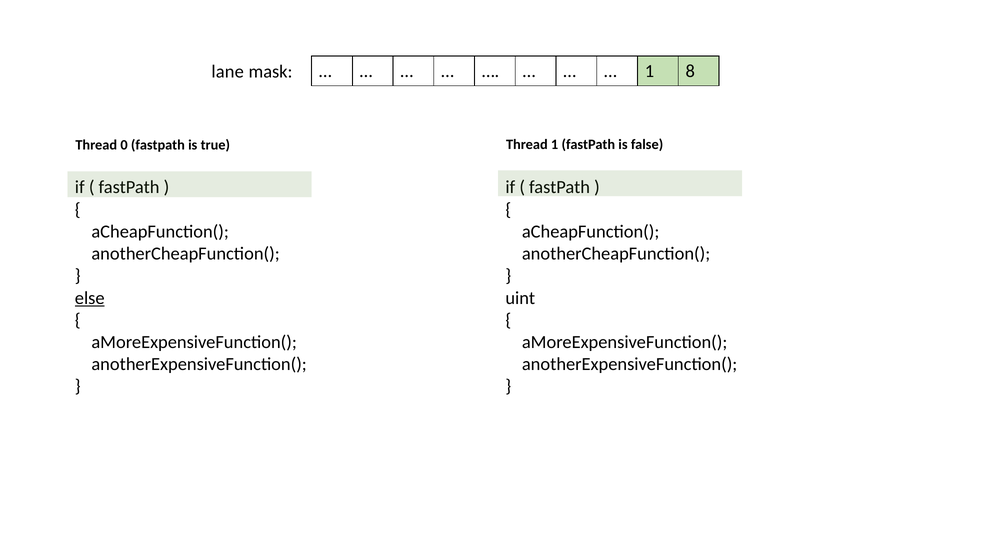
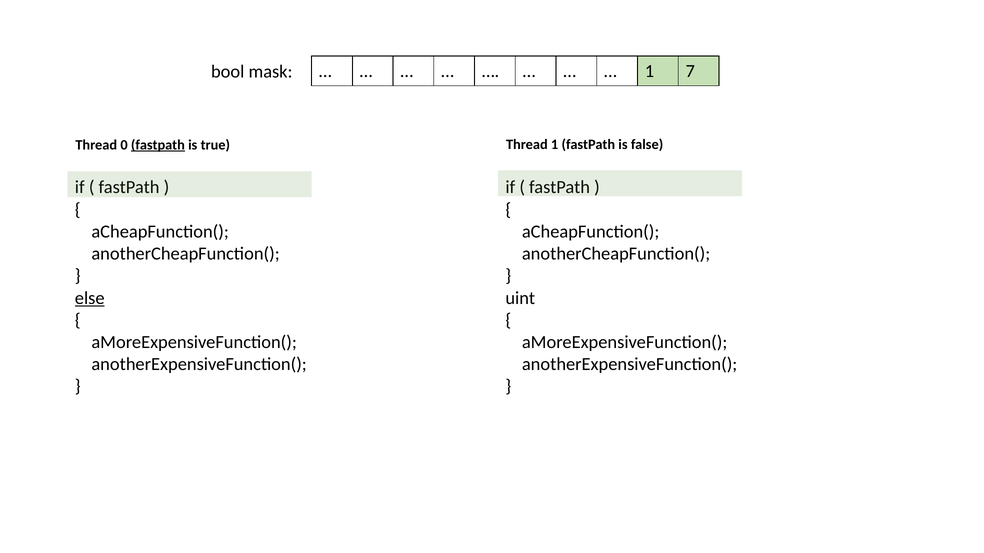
lane: lane -> bool
8: 8 -> 7
fastpath at (158, 145) underline: none -> present
